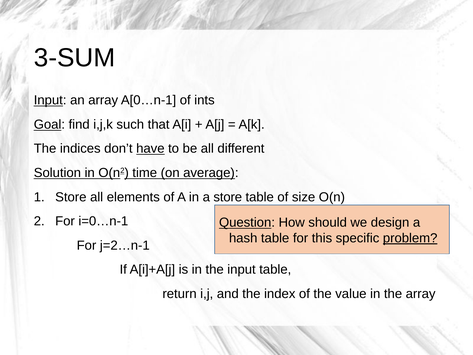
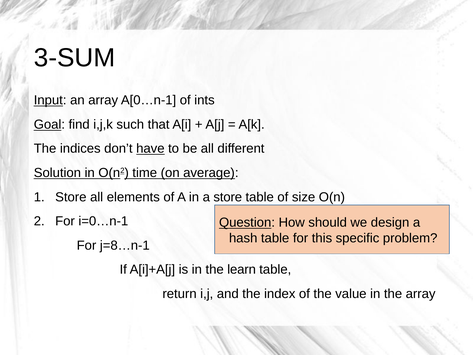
problem underline: present -> none
j=2…n-1: j=2…n-1 -> j=8…n-1
the input: input -> learn
